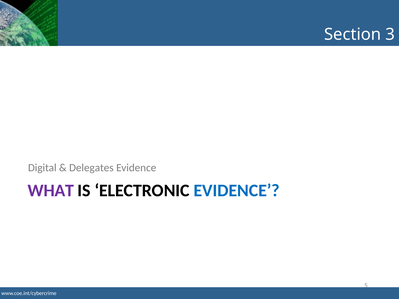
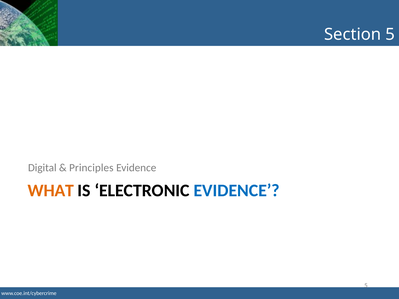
Section 3: 3 -> 5
Delegates: Delegates -> Principles
WHAT colour: purple -> orange
